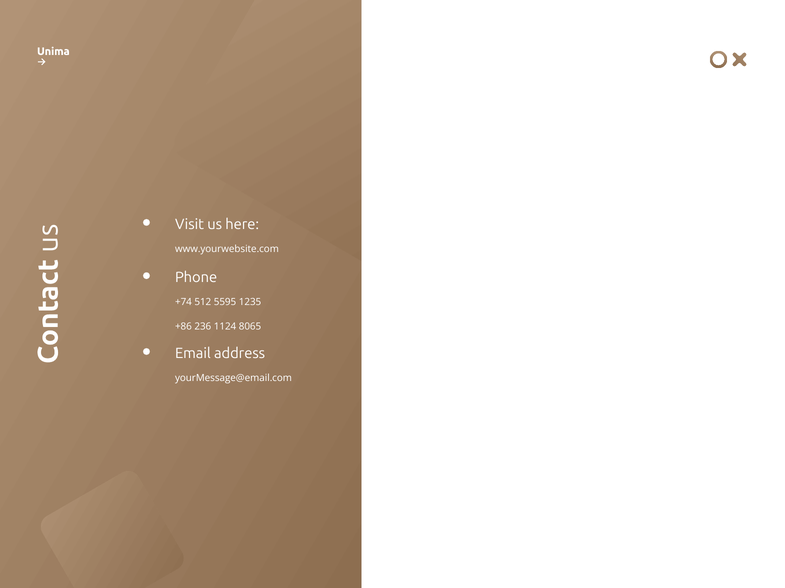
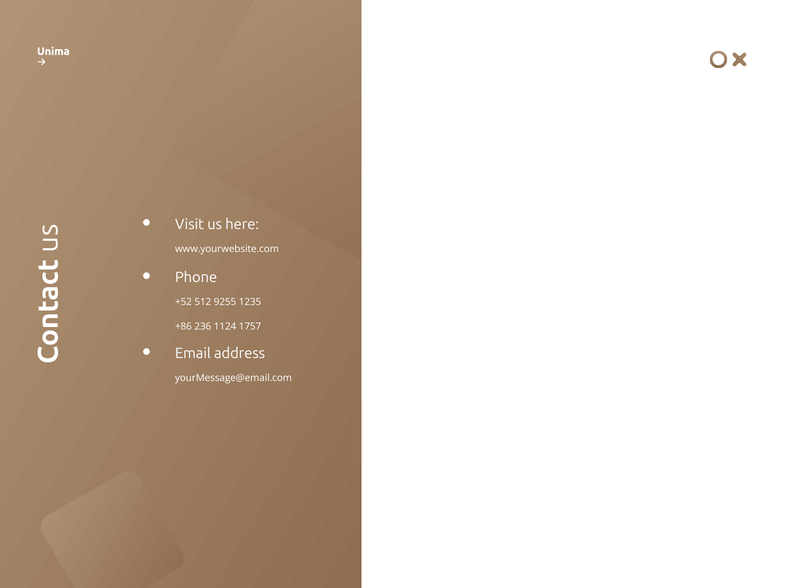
+74: +74 -> +52
5595: 5595 -> 9255
8065: 8065 -> 1757
